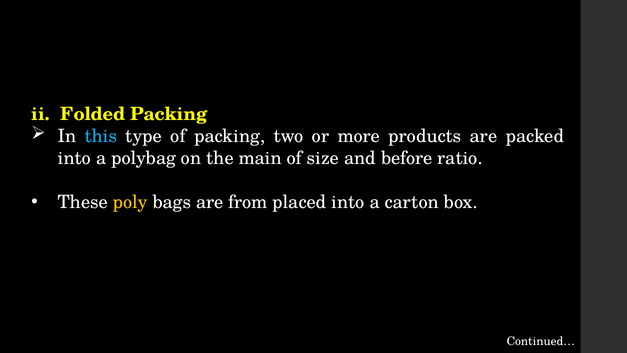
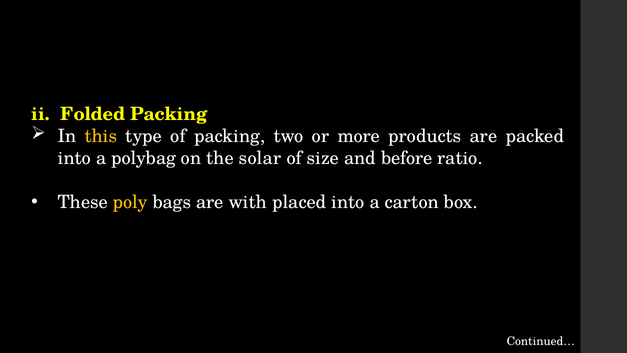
this colour: light blue -> yellow
main: main -> solar
from: from -> with
